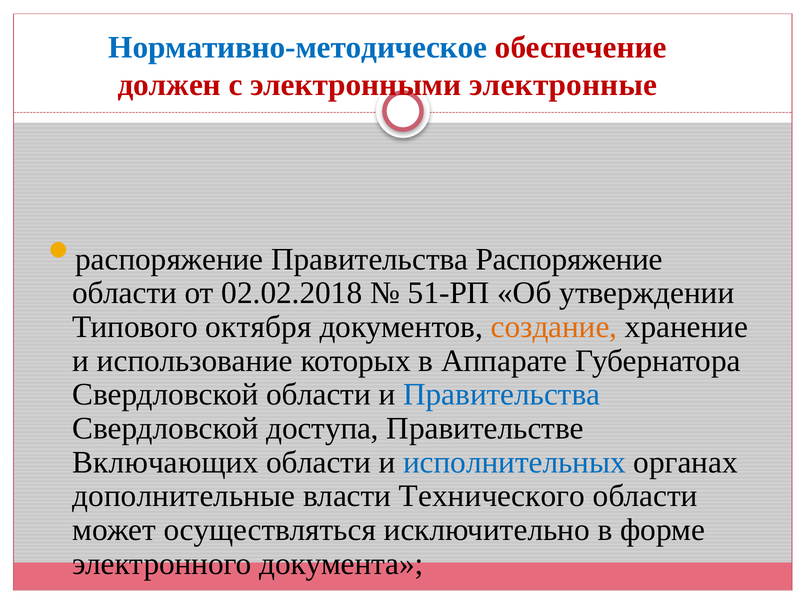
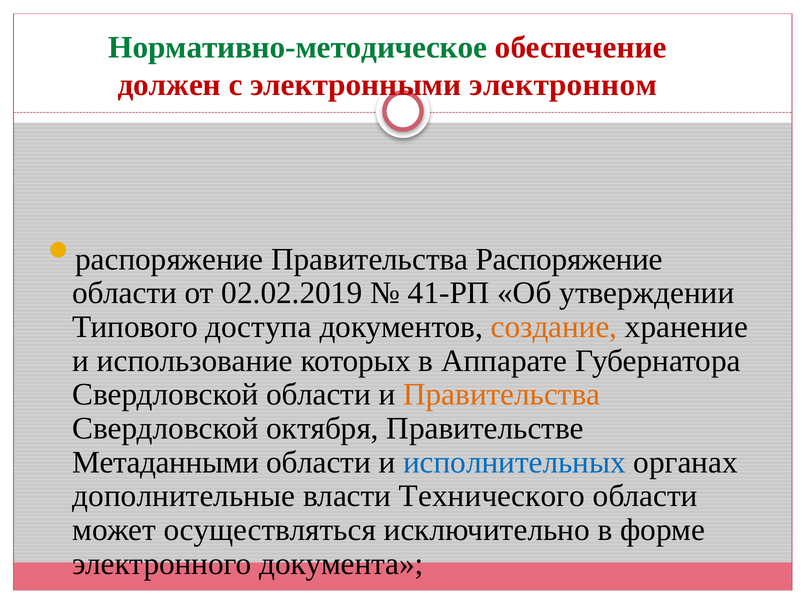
Нормативно-методическое colour: blue -> green
электронные: электронные -> электронном
02.02.2018: 02.02.2018 -> 02.02.2019
51-РП: 51-РП -> 41-РП
октября: октября -> доступа
Правительства at (502, 395) colour: blue -> orange
доступа: доступа -> октября
Включающих: Включающих -> Метаданными
